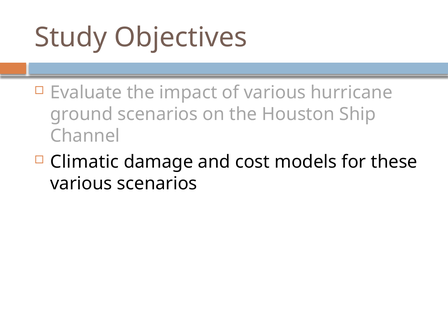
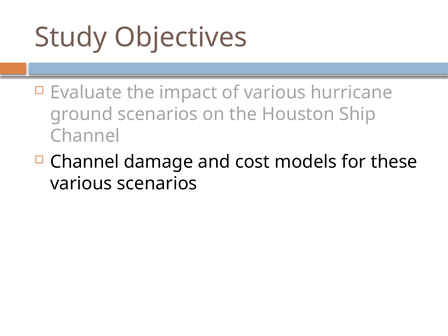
Climatic at (85, 162): Climatic -> Channel
